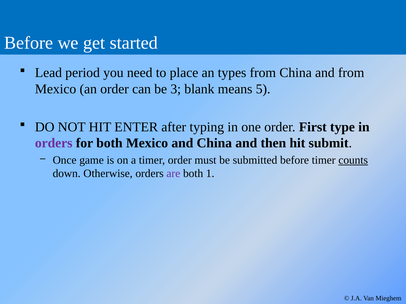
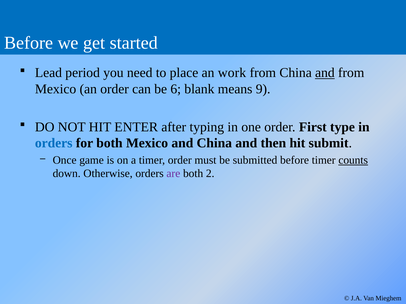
types: types -> work
and at (325, 73) underline: none -> present
3: 3 -> 6
5: 5 -> 9
orders at (54, 143) colour: purple -> blue
1: 1 -> 2
